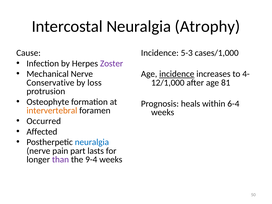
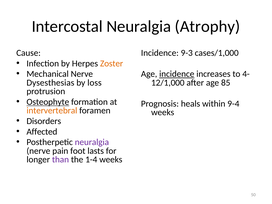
5-3: 5-3 -> 9-3
Zoster colour: purple -> orange
81: 81 -> 85
Conservative: Conservative -> Dysesthesias
Osteophyte underline: none -> present
6-4: 6-4 -> 9-4
Occurred: Occurred -> Disorders
neuralgia at (92, 142) colour: blue -> purple
part: part -> foot
9-4: 9-4 -> 1-4
